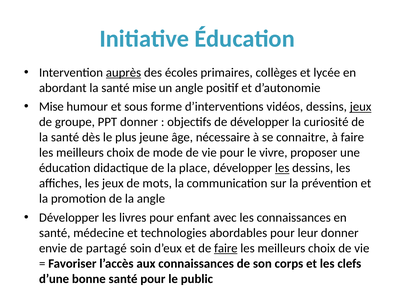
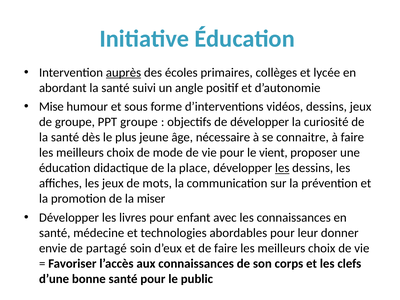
santé mise: mise -> suivi
jeux at (361, 107) underline: present -> none
PPT donner: donner -> groupe
vivre: vivre -> vient
la angle: angle -> miser
faire at (226, 248) underline: present -> none
